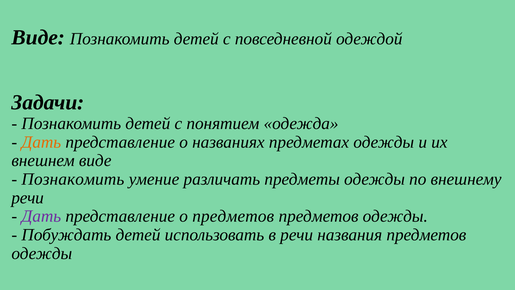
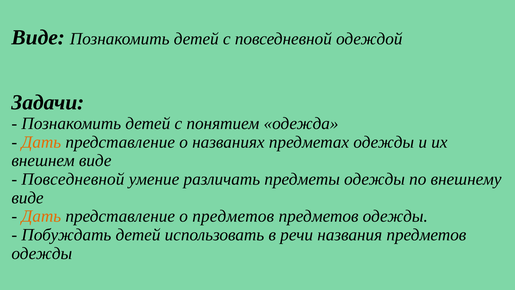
Познакомить at (73, 179): Познакомить -> Повседневной
речи at (28, 198): речи -> виде
Дать at (41, 216) colour: purple -> orange
